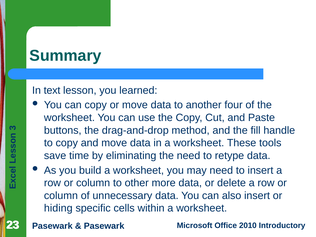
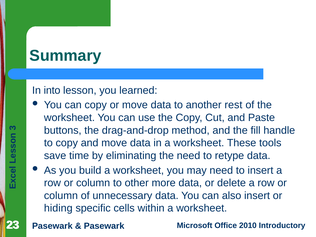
text: text -> into
four: four -> rest
